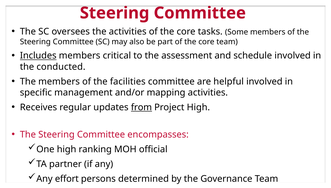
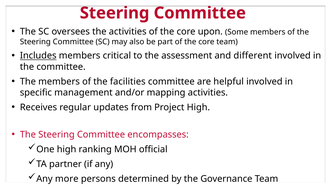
tasks: tasks -> upon
schedule: schedule -> different
the conducted: conducted -> committee
from underline: present -> none
effort: effort -> more
